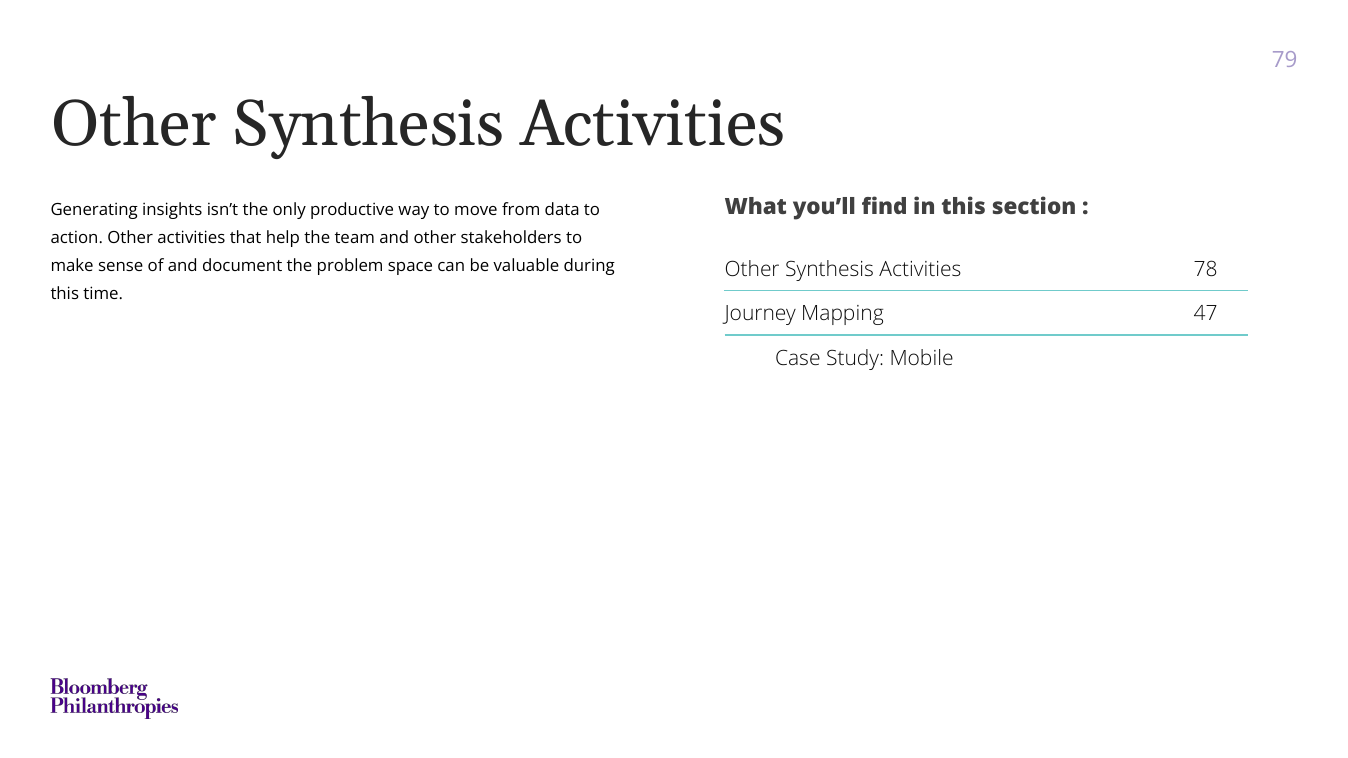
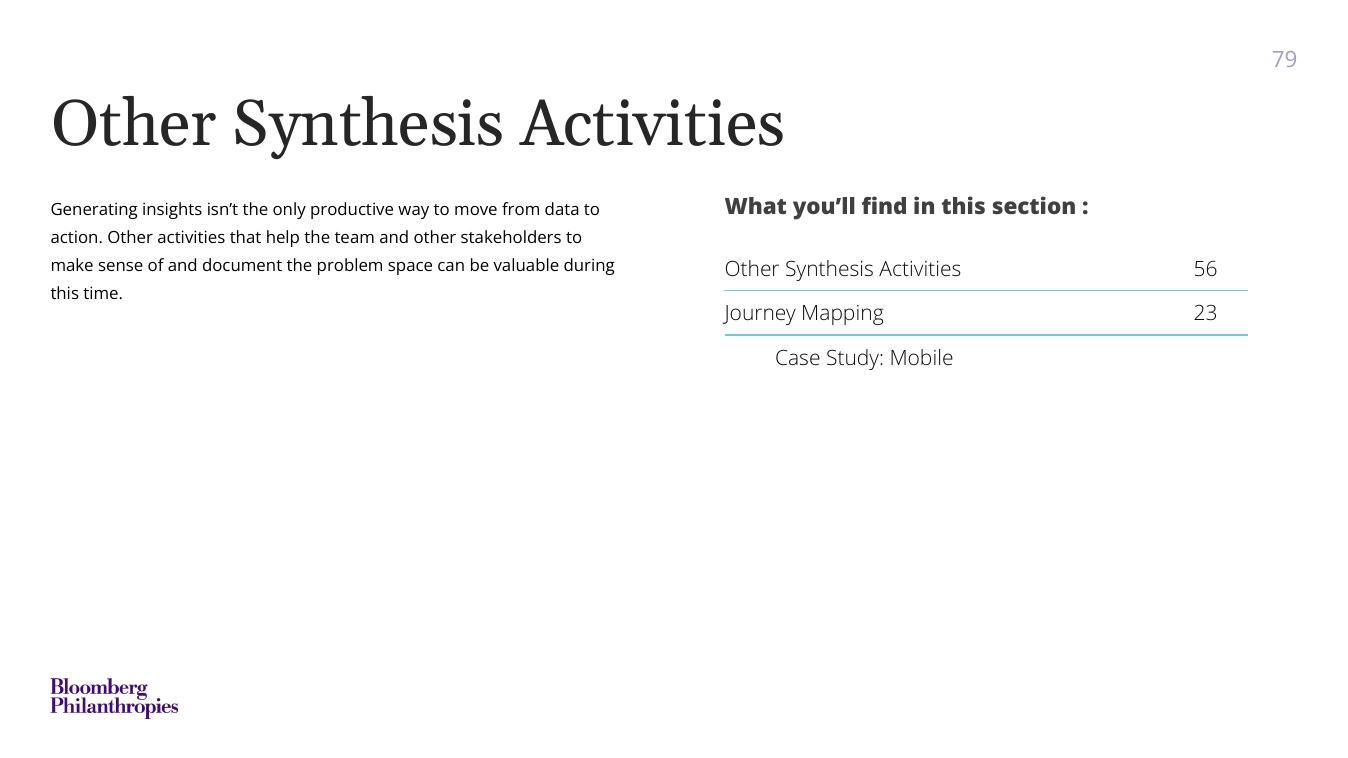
78: 78 -> 56
47: 47 -> 23
